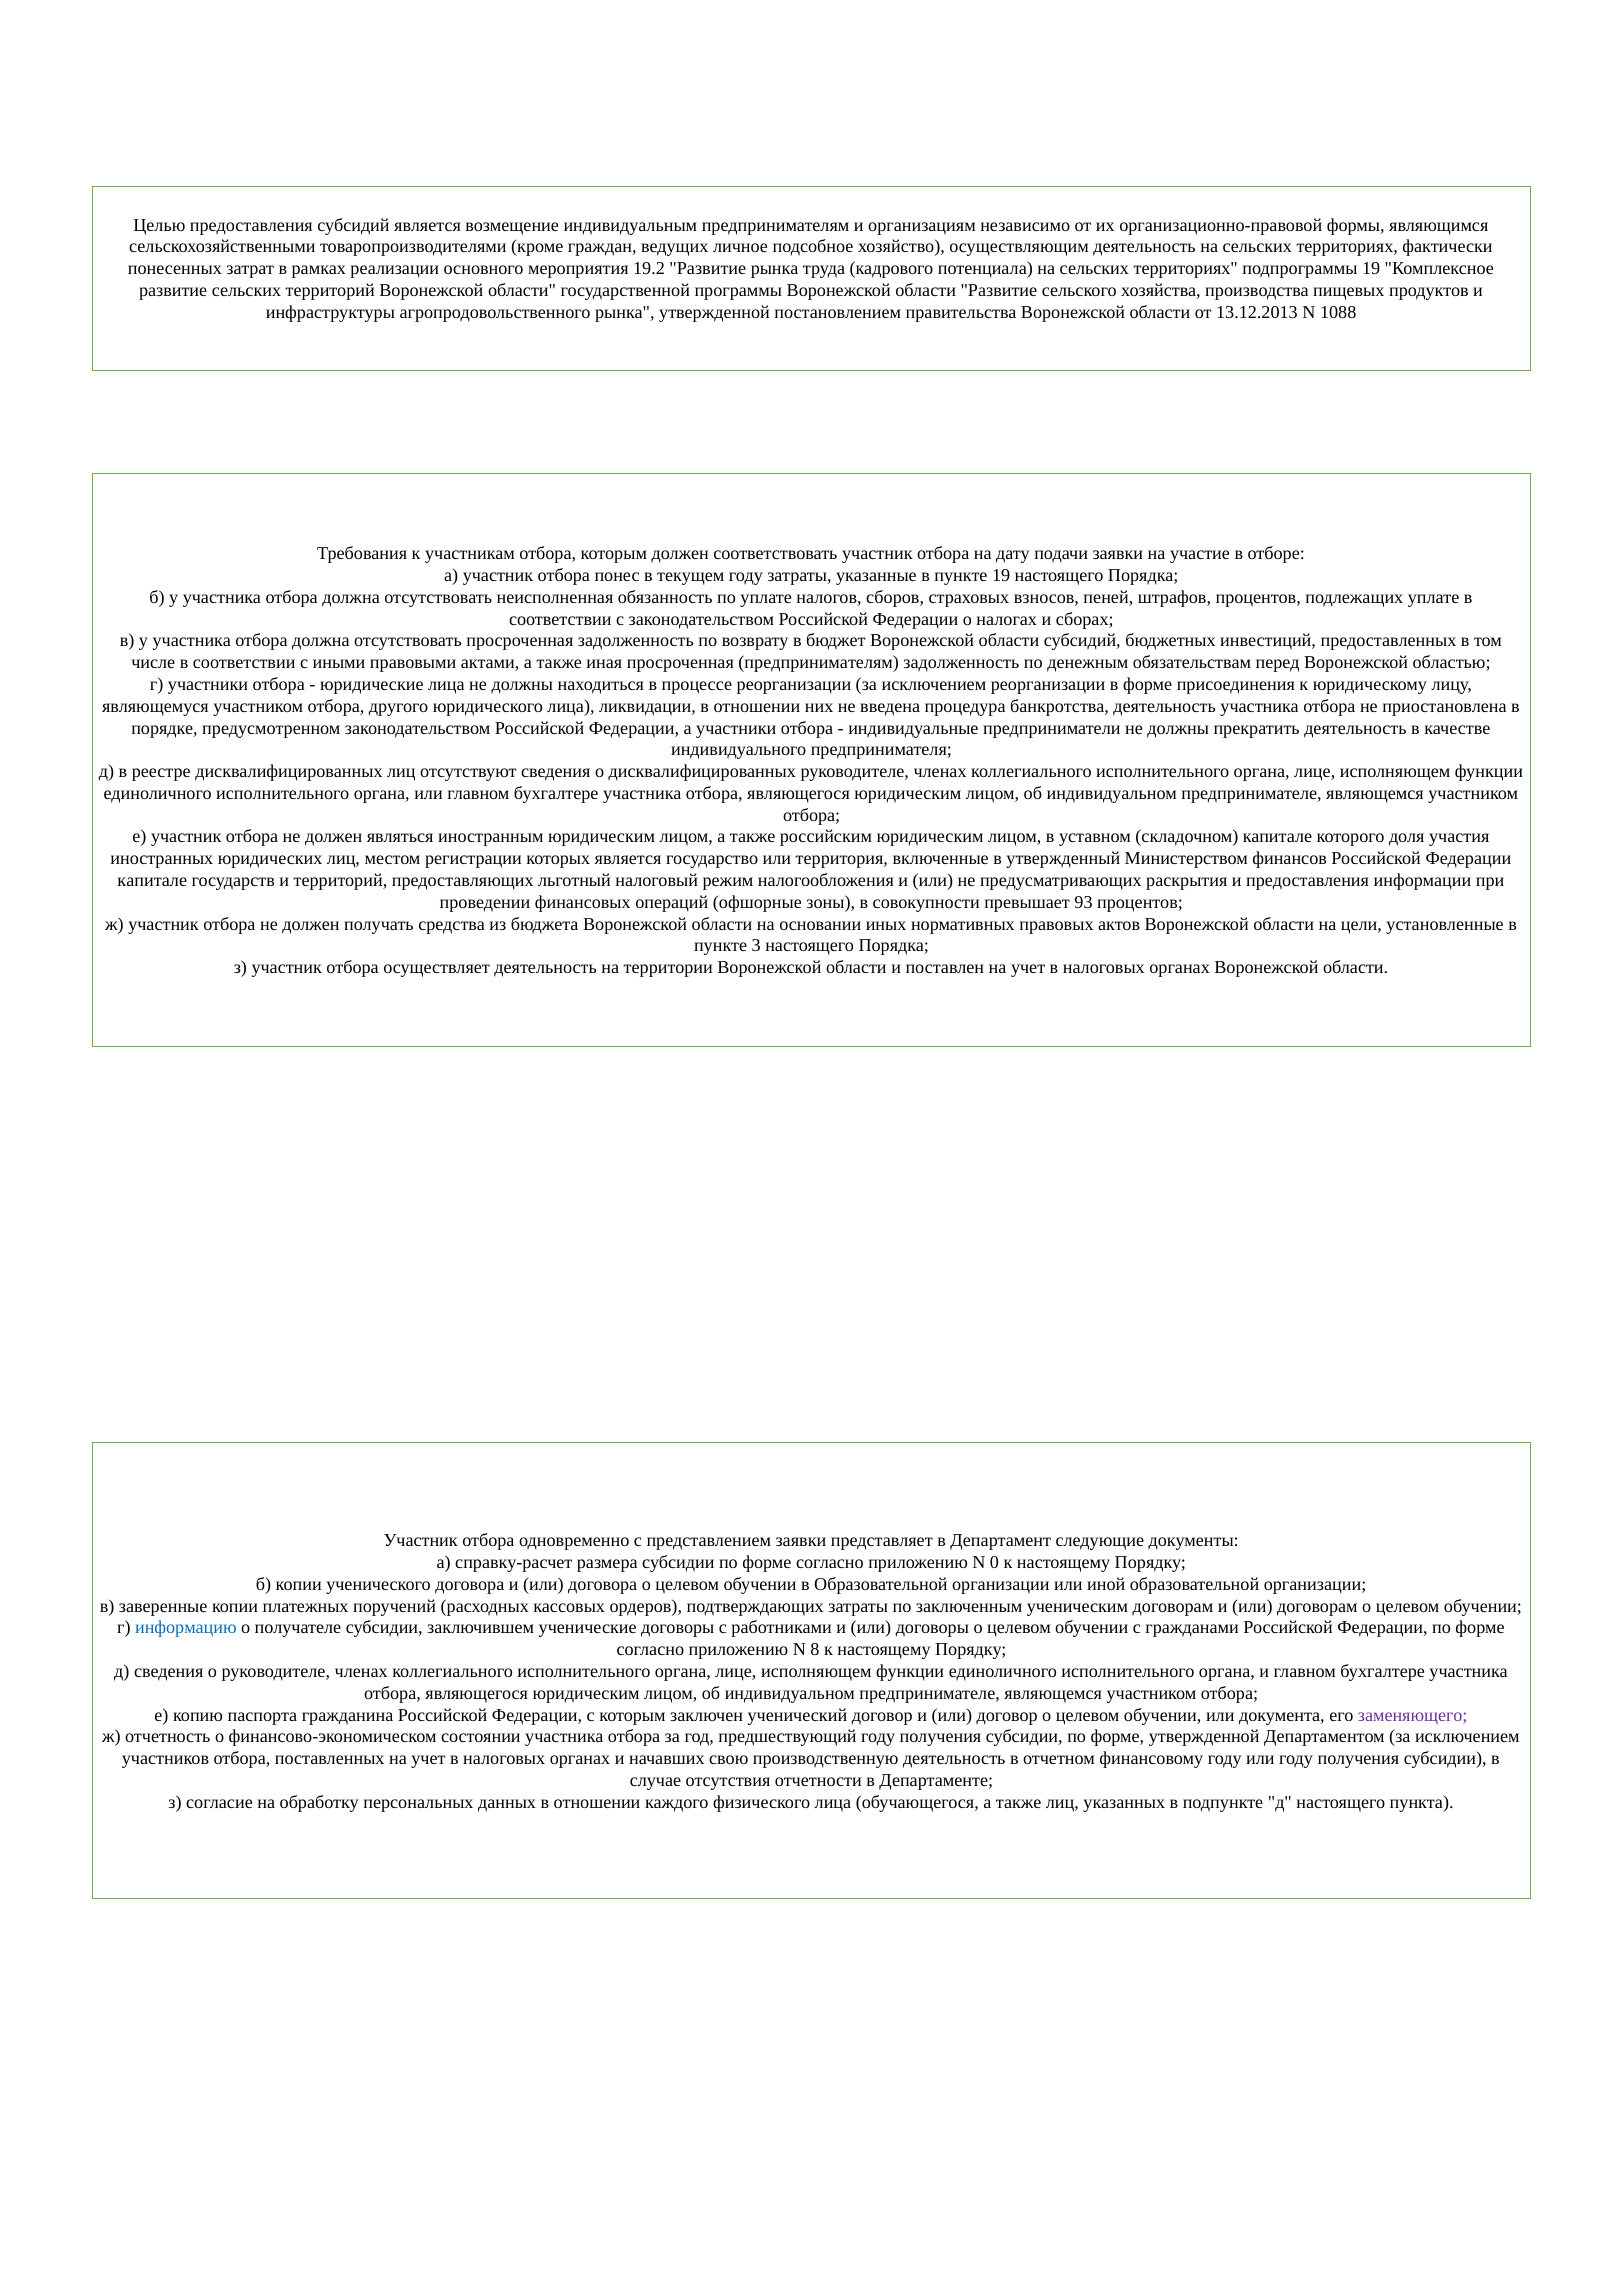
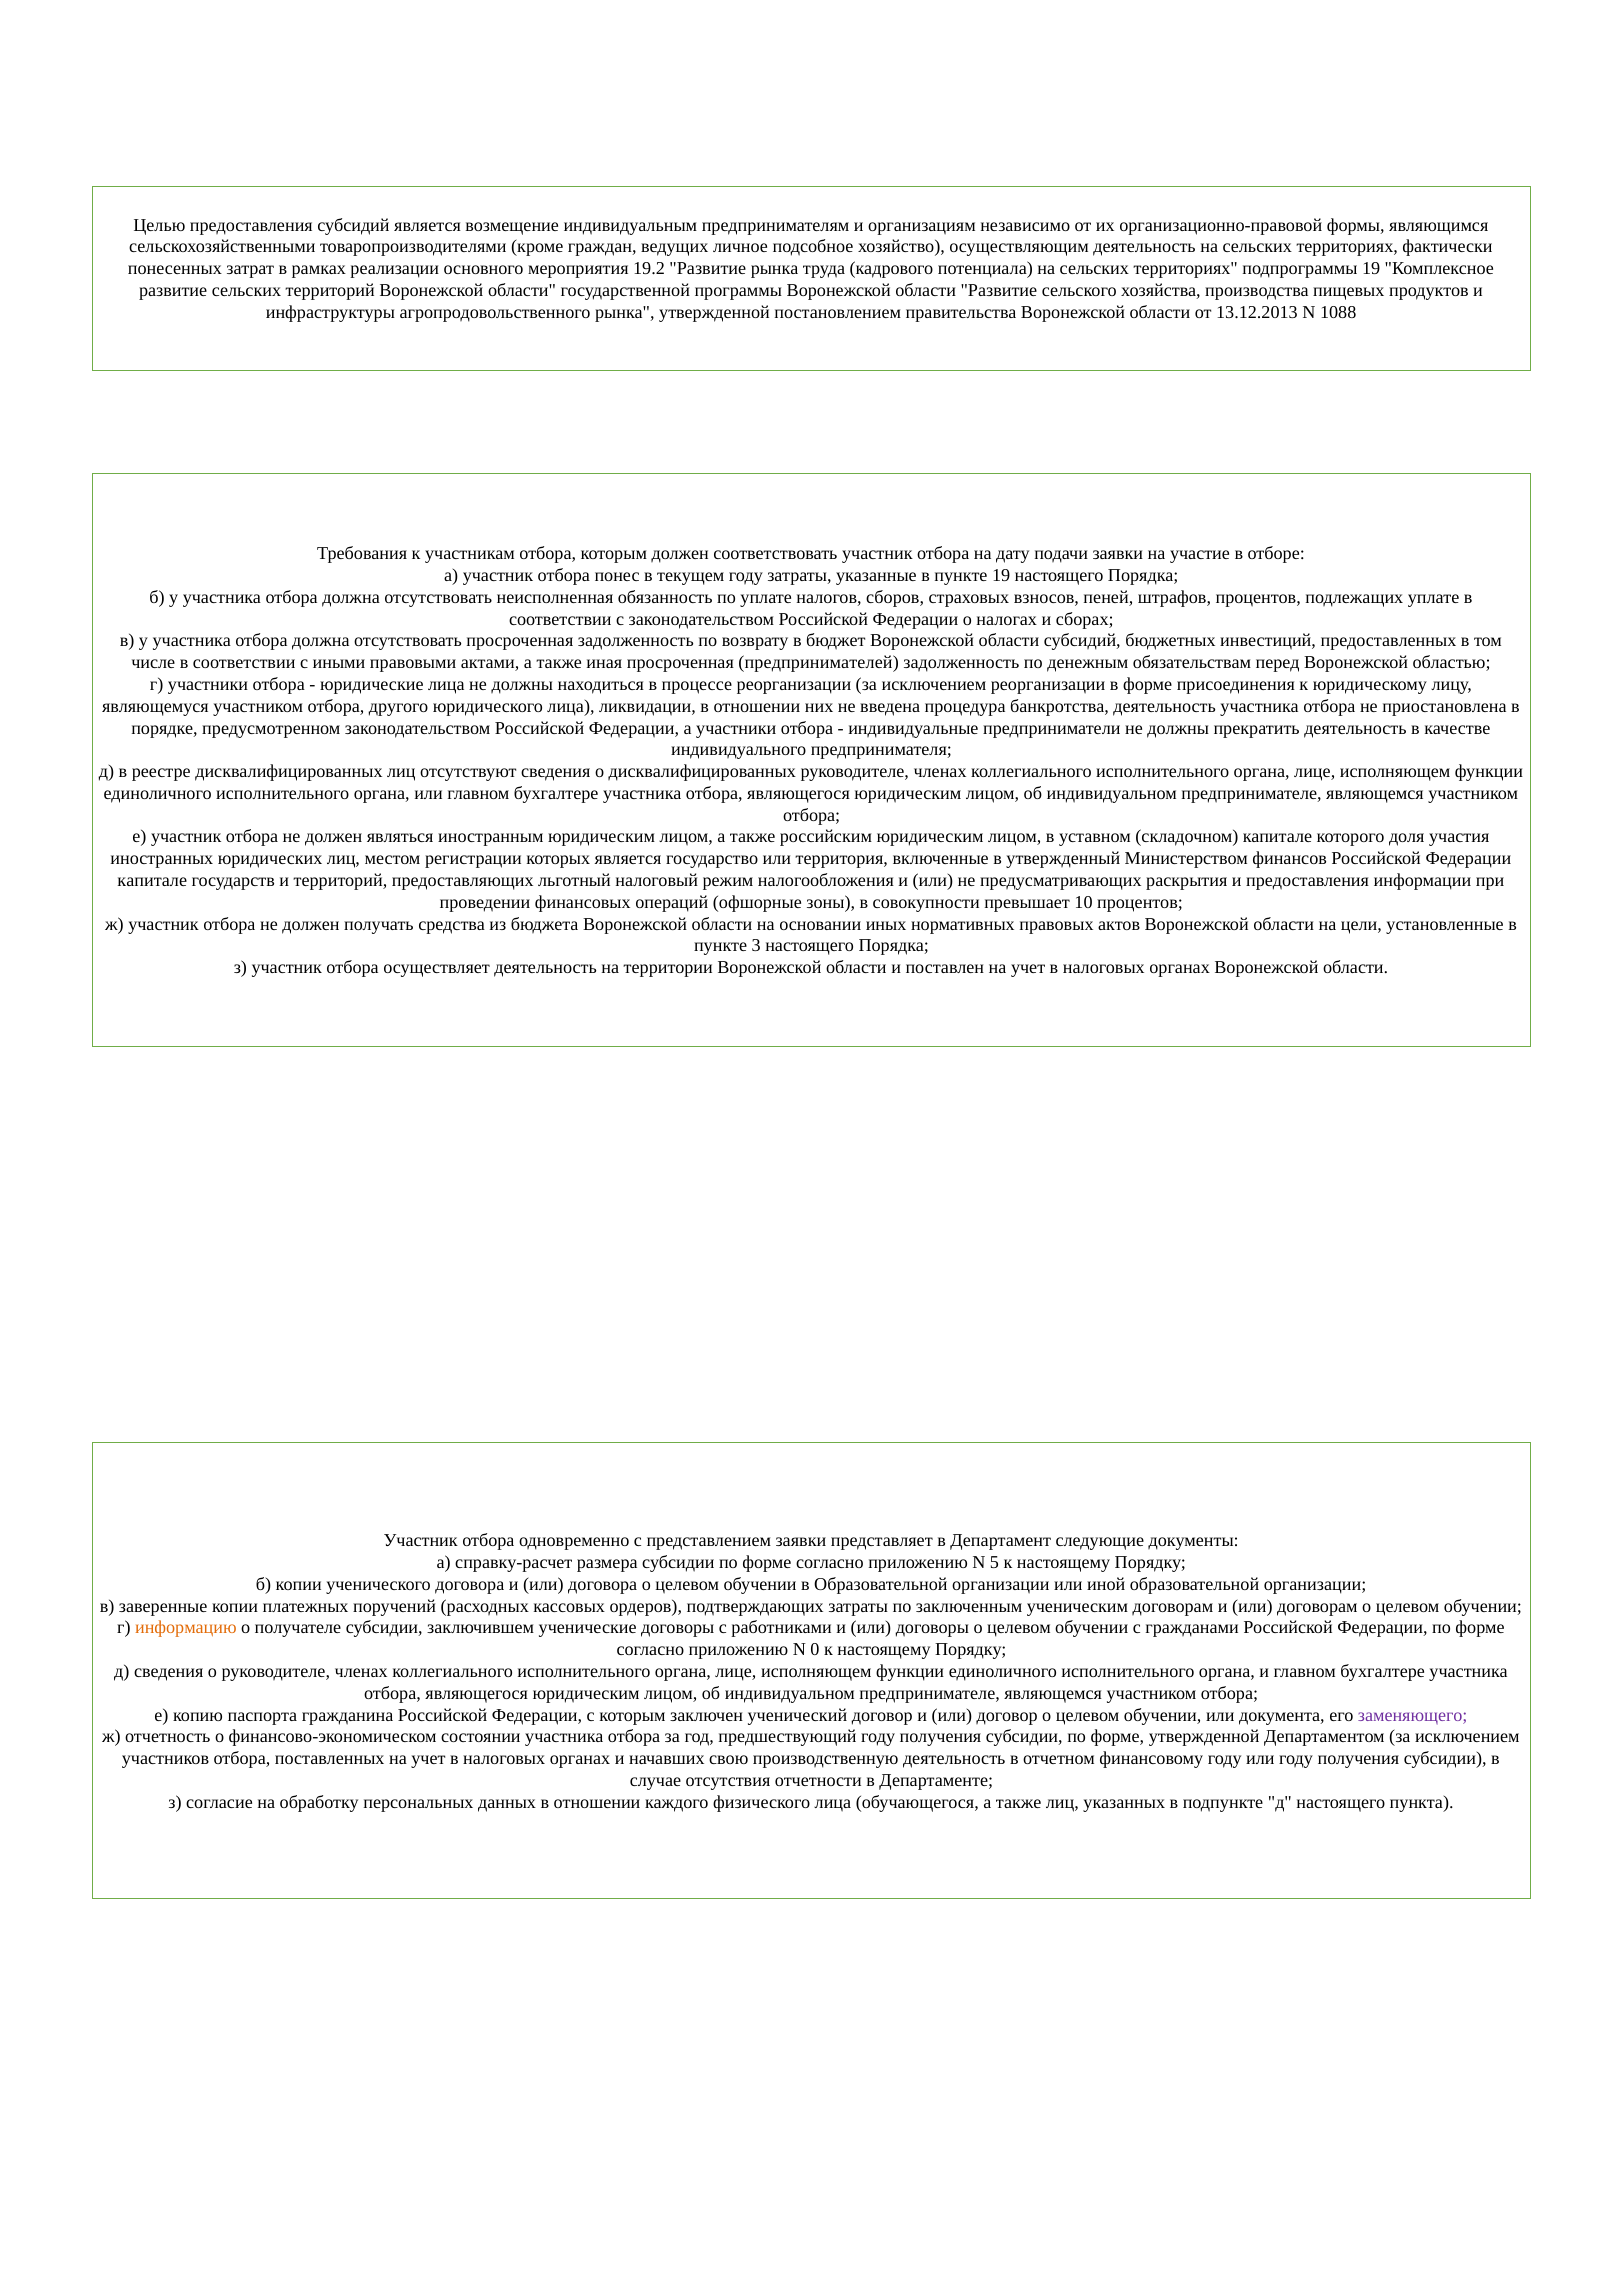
просроченная предпринимателям: предпринимателям -> предпринимателей
93: 93 -> 10
0: 0 -> 5
информацию colour: blue -> orange
8: 8 -> 0
